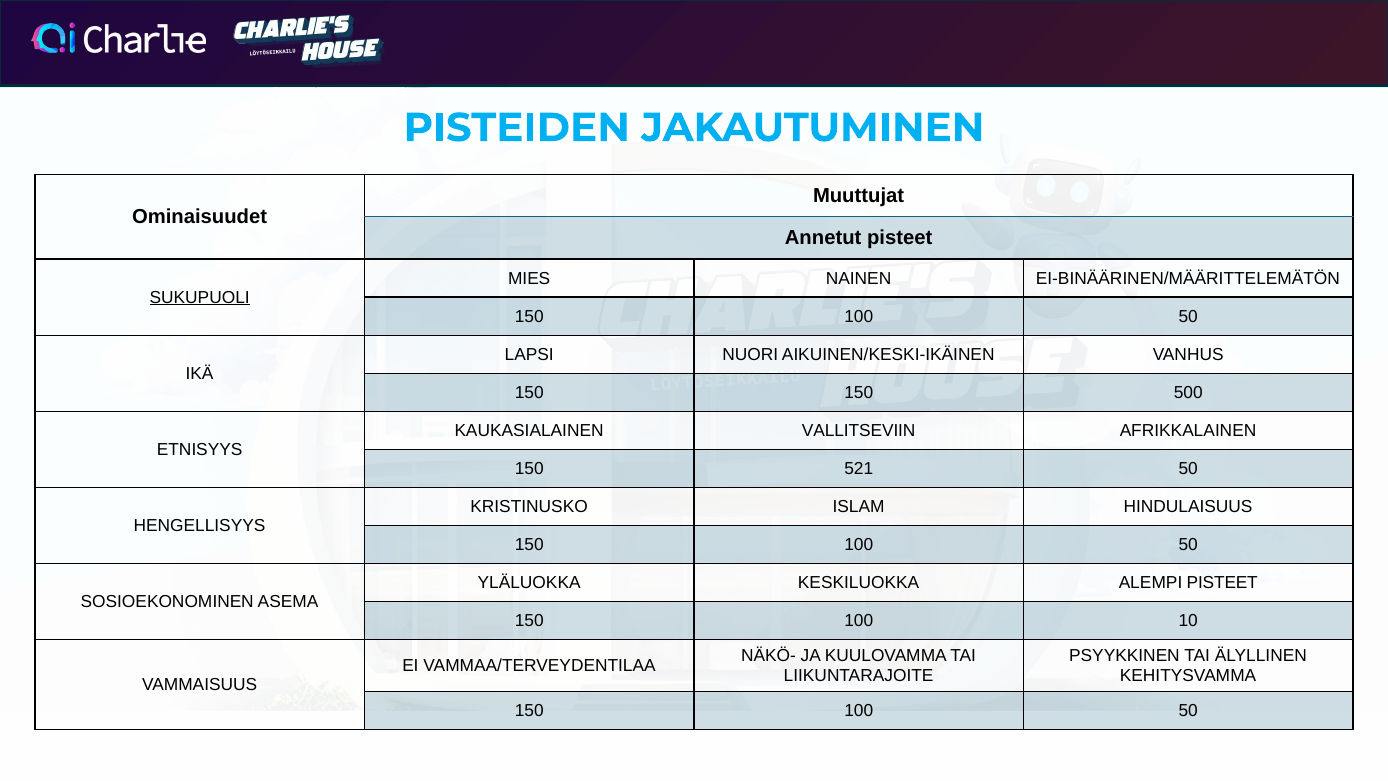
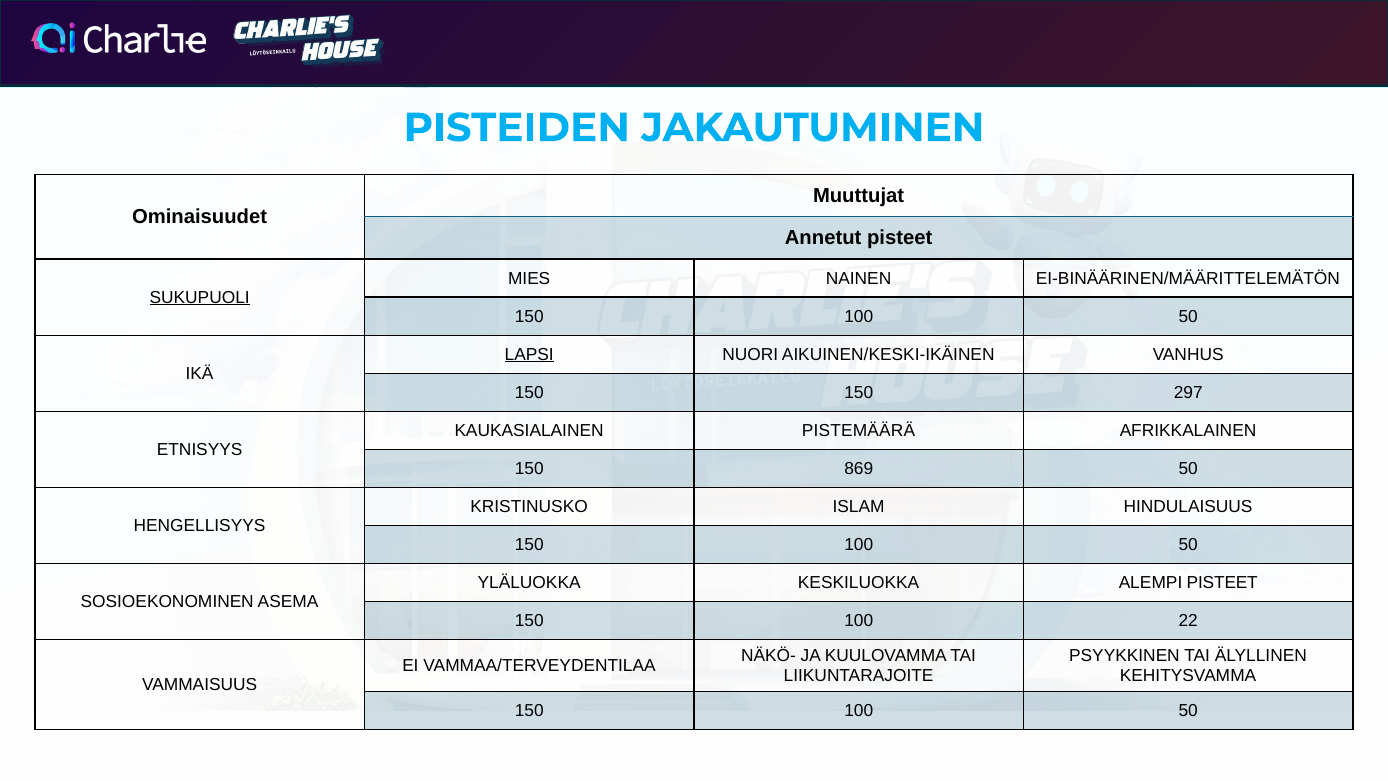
LAPSI underline: none -> present
500: 500 -> 297
VALLITSEVIIN: VALLITSEVIIN -> PISTEMÄÄRÄ
521: 521 -> 869
10: 10 -> 22
